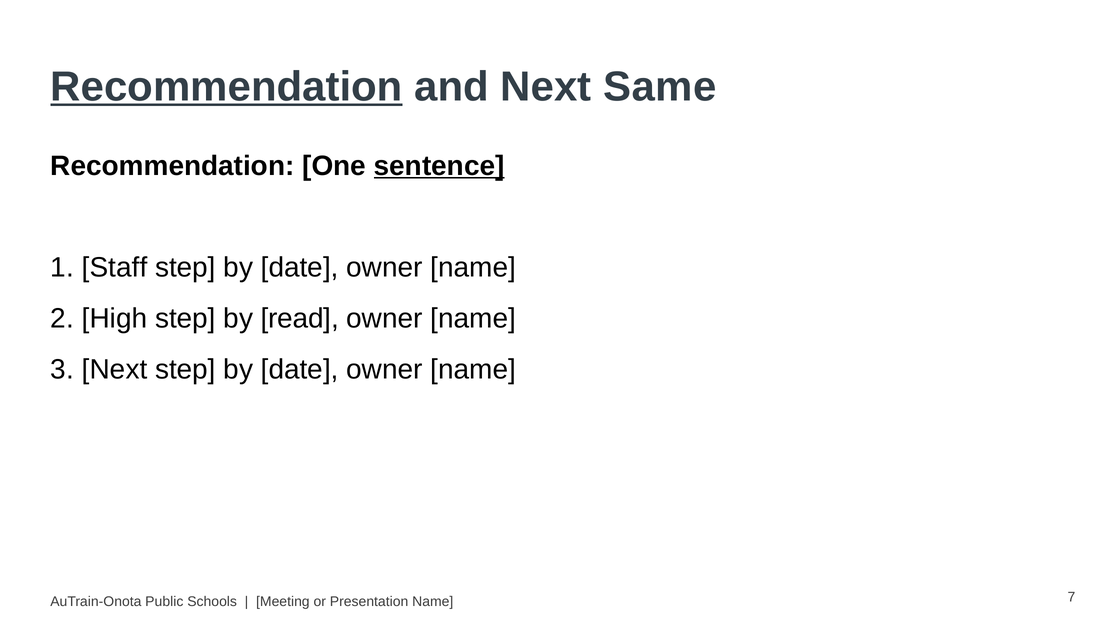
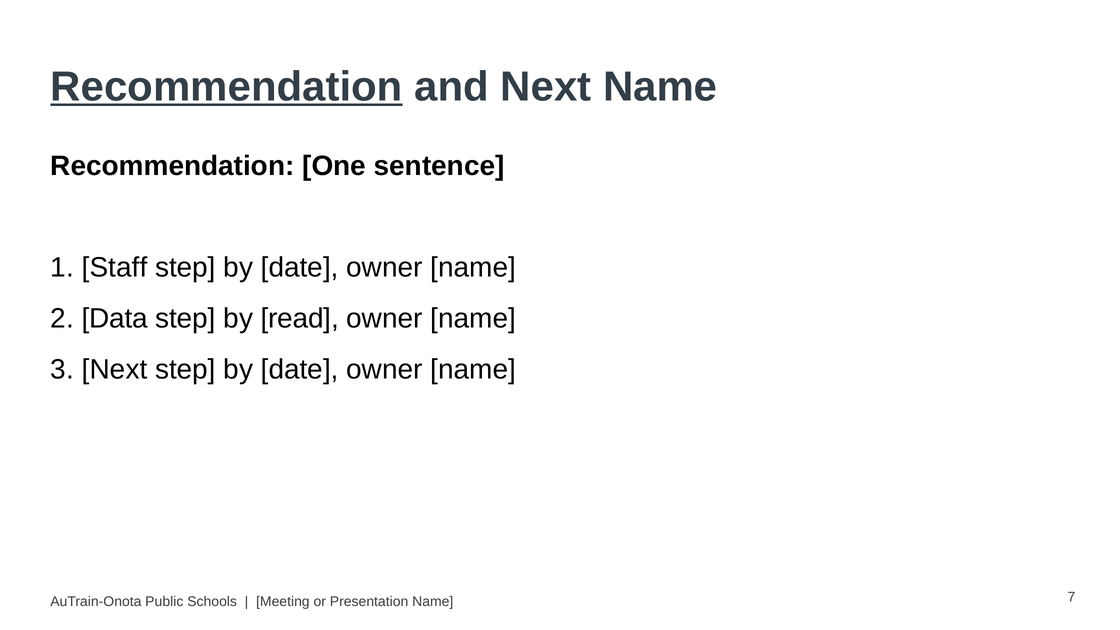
Next Same: Same -> Name
sentence underline: present -> none
High: High -> Data
